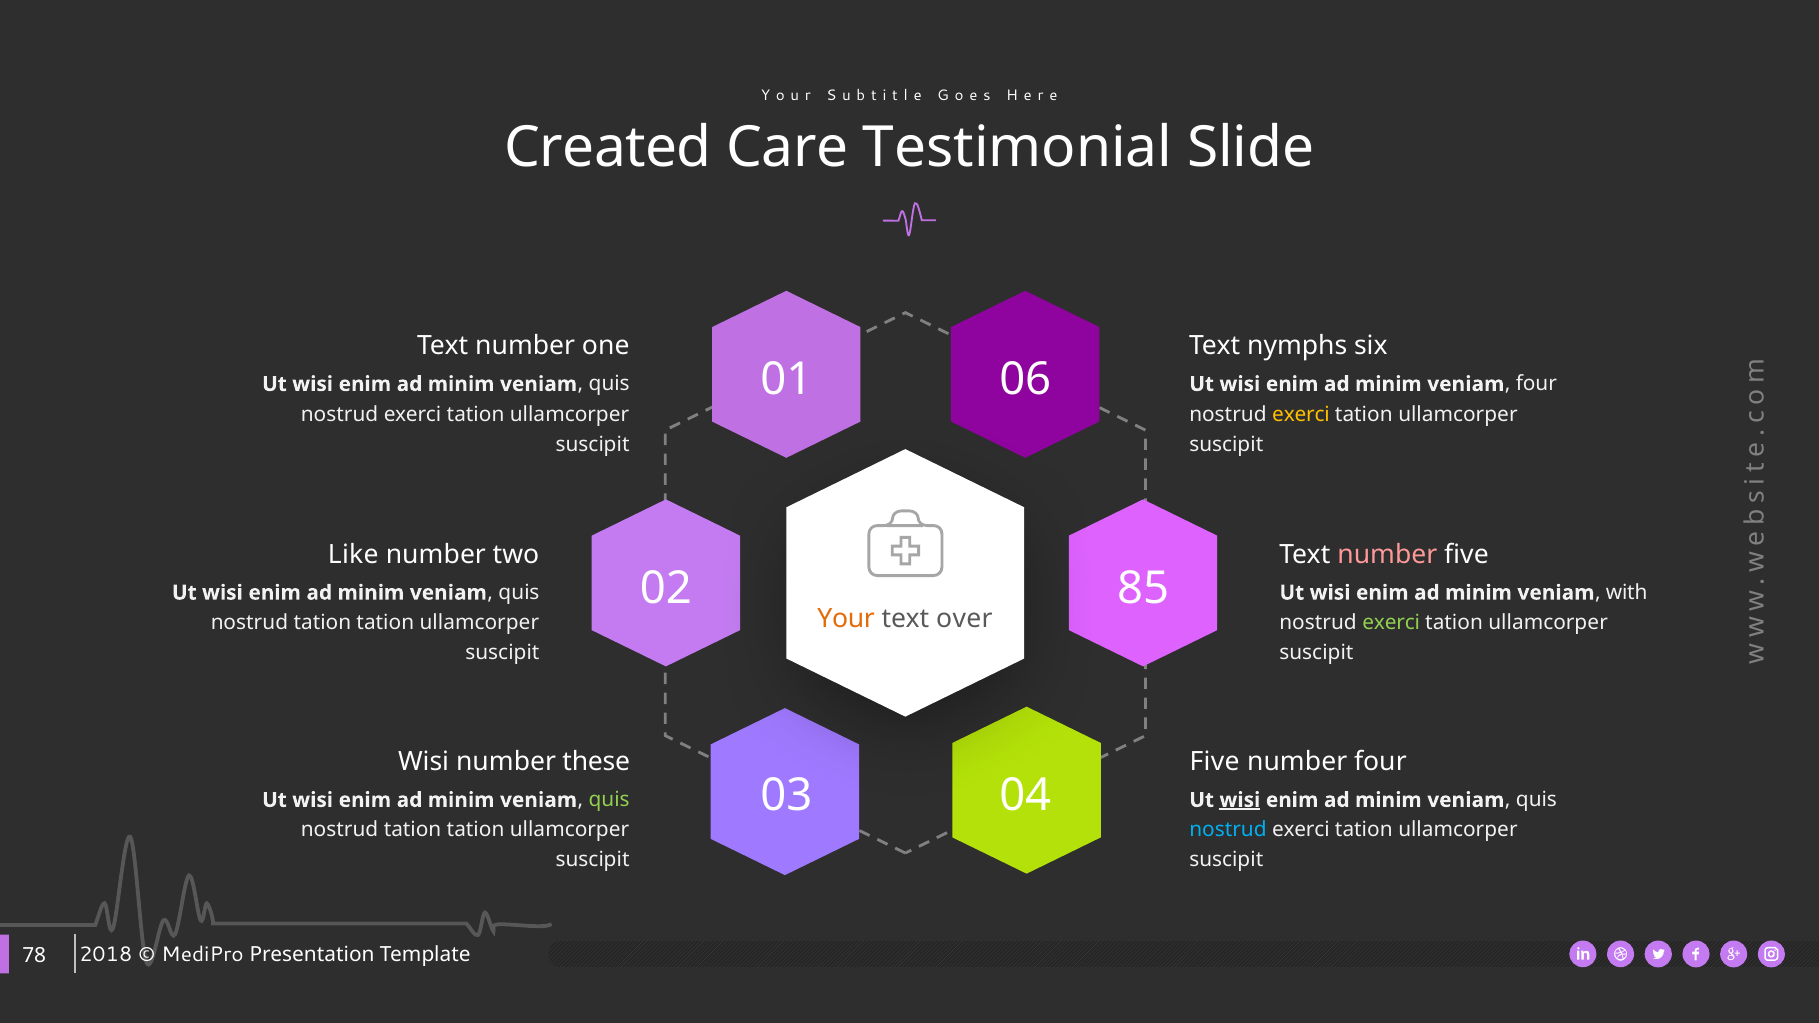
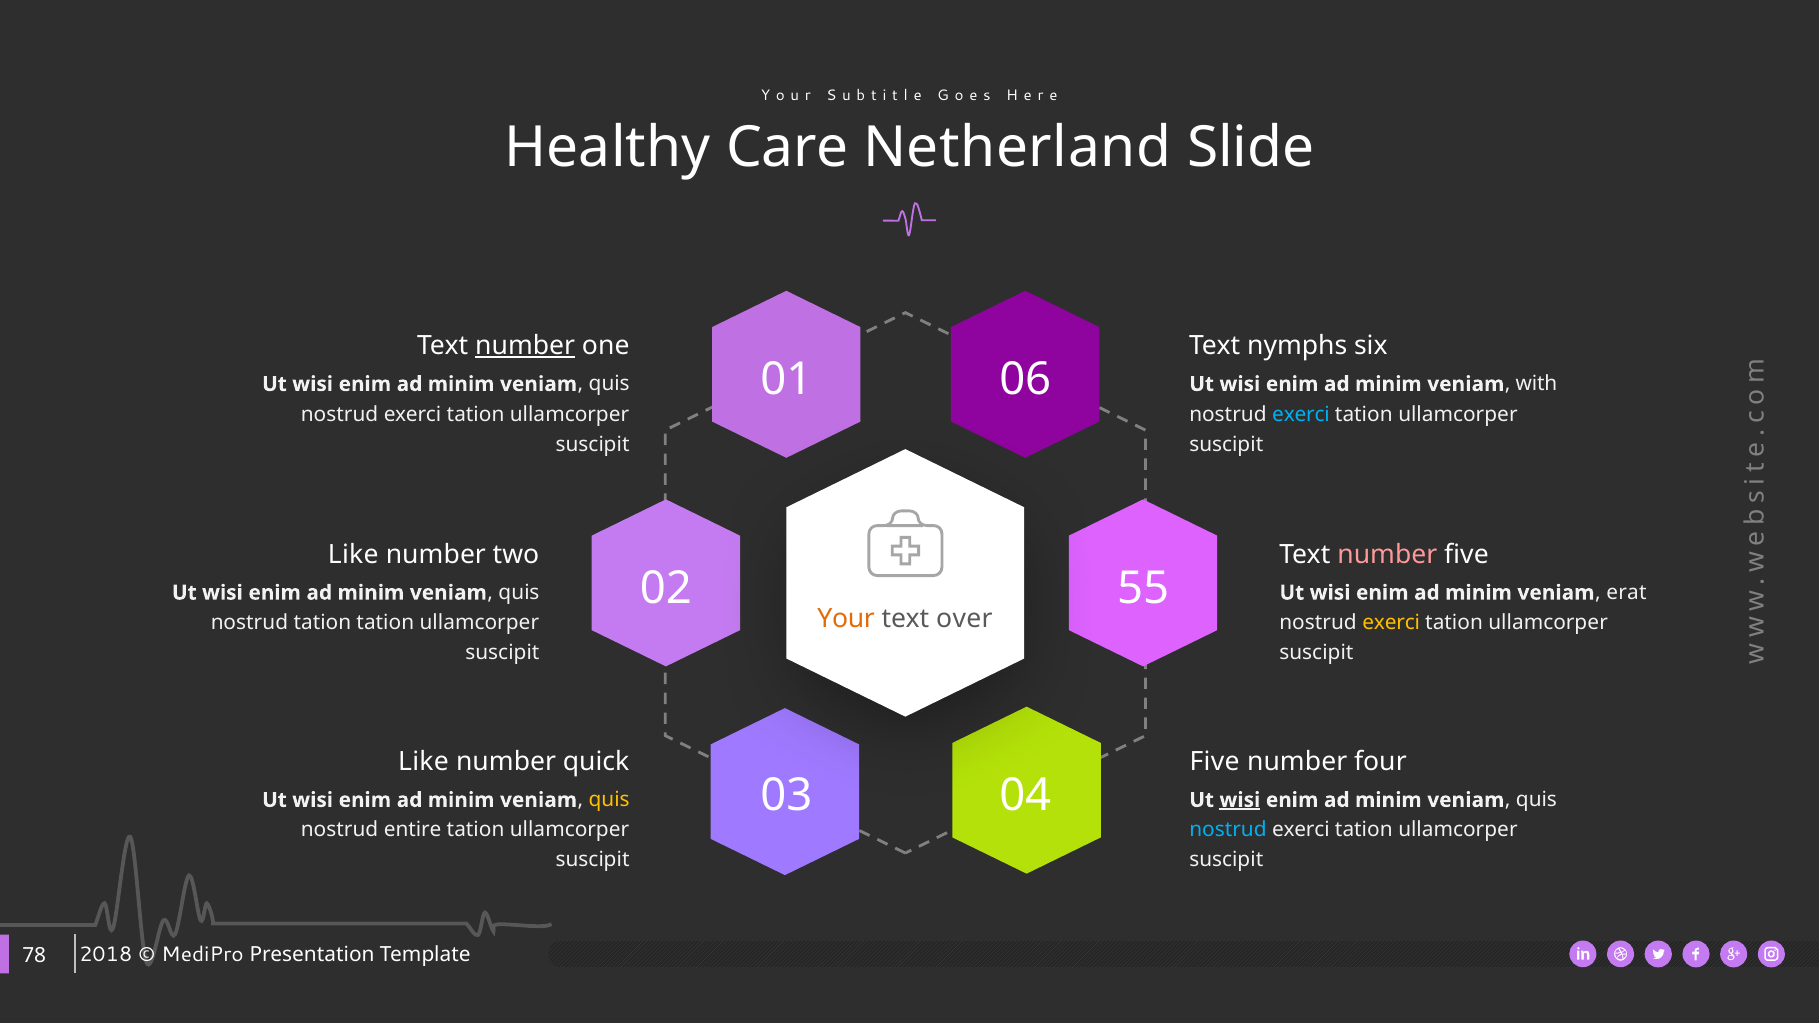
Created: Created -> Healthy
Testimonial: Testimonial -> Netherland
number at (525, 346) underline: none -> present
veniam four: four -> with
exerci at (1301, 414) colour: yellow -> light blue
85: 85 -> 55
with: with -> erat
exerci at (1391, 623) colour: light green -> yellow
Wisi at (424, 762): Wisi -> Like
these: these -> quick
quis at (609, 800) colour: light green -> yellow
tation at (413, 830): tation -> entire
